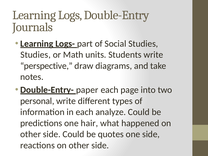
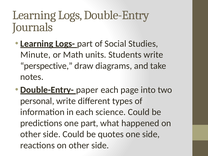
Studies at (35, 55): Studies -> Minute
analyze: analyze -> science
one hair: hair -> part
